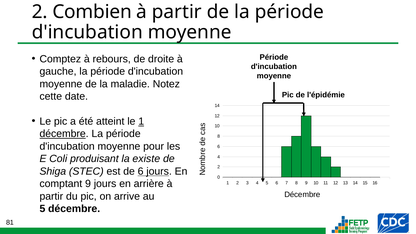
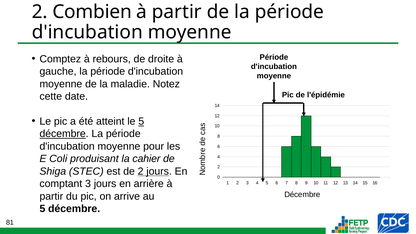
le 1: 1 -> 5
existe: existe -> cahier
de 6: 6 -> 2
comptant 9: 9 -> 3
